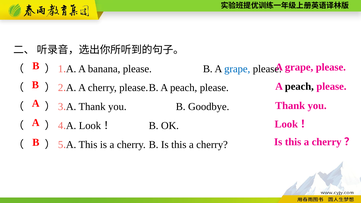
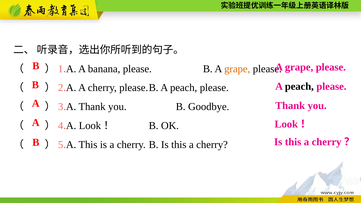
grape at (237, 69) colour: blue -> orange
